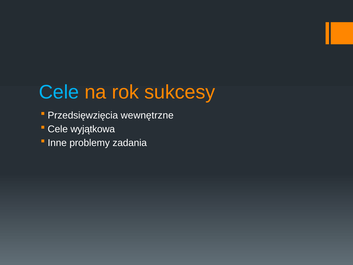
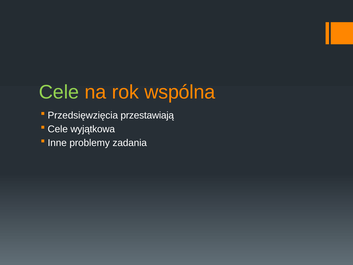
Cele at (59, 92) colour: light blue -> light green
sukcesy: sukcesy -> wspólna
wewnętrzne: wewnętrzne -> przestawiają
